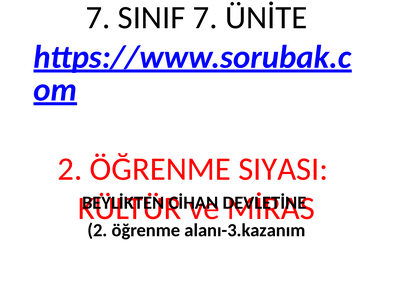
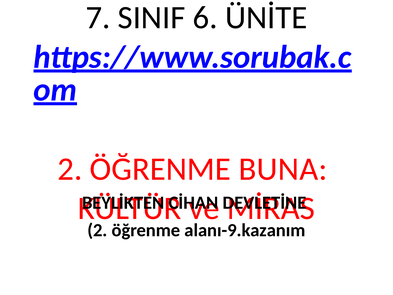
SINIF 7: 7 -> 6
SIYASI: SIYASI -> BUNA
alanı-3.kazanım: alanı-3.kazanım -> alanı-9.kazanım
